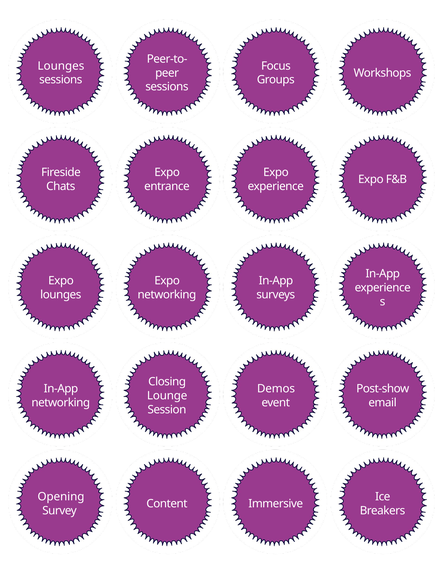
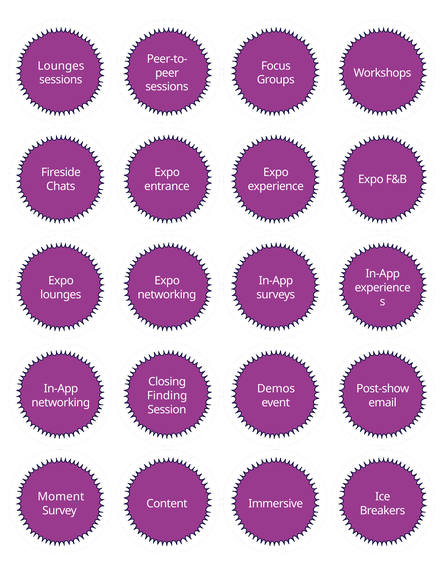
Lounge: Lounge -> Finding
Opening: Opening -> Moment
